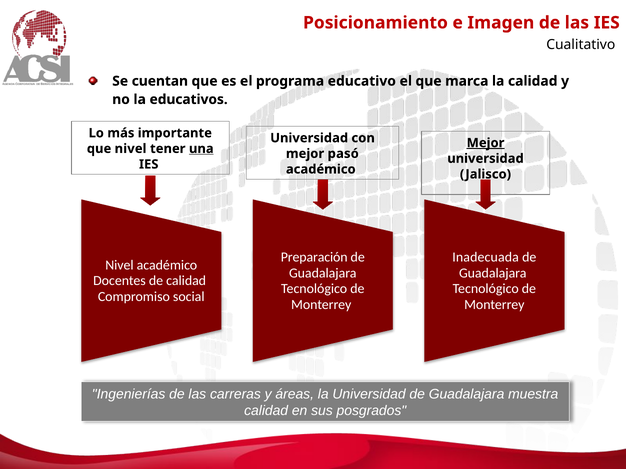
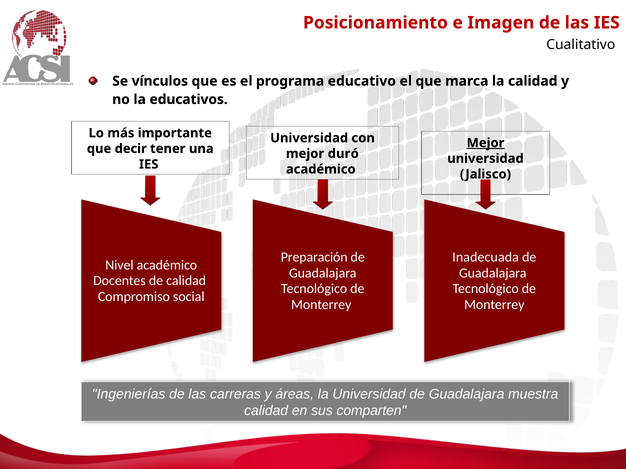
cuentan: cuentan -> vínculos
que nivel: nivel -> decir
una underline: present -> none
pasó: pasó -> duró
posgrados: posgrados -> comparten
